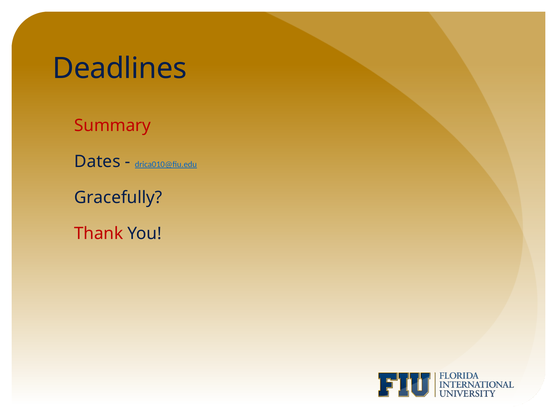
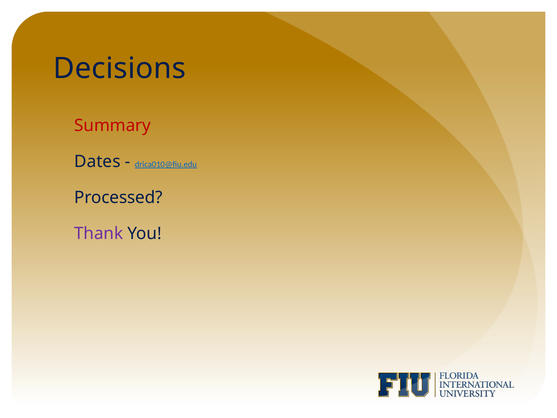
Deadlines: Deadlines -> Decisions
Gracefully: Gracefully -> Processed
Thank colour: red -> purple
